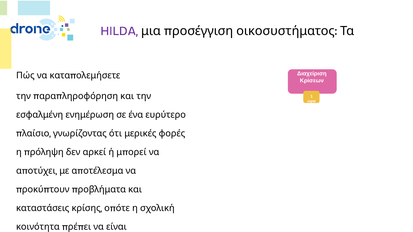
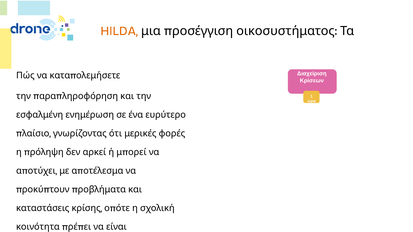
HILDA colour: purple -> orange
